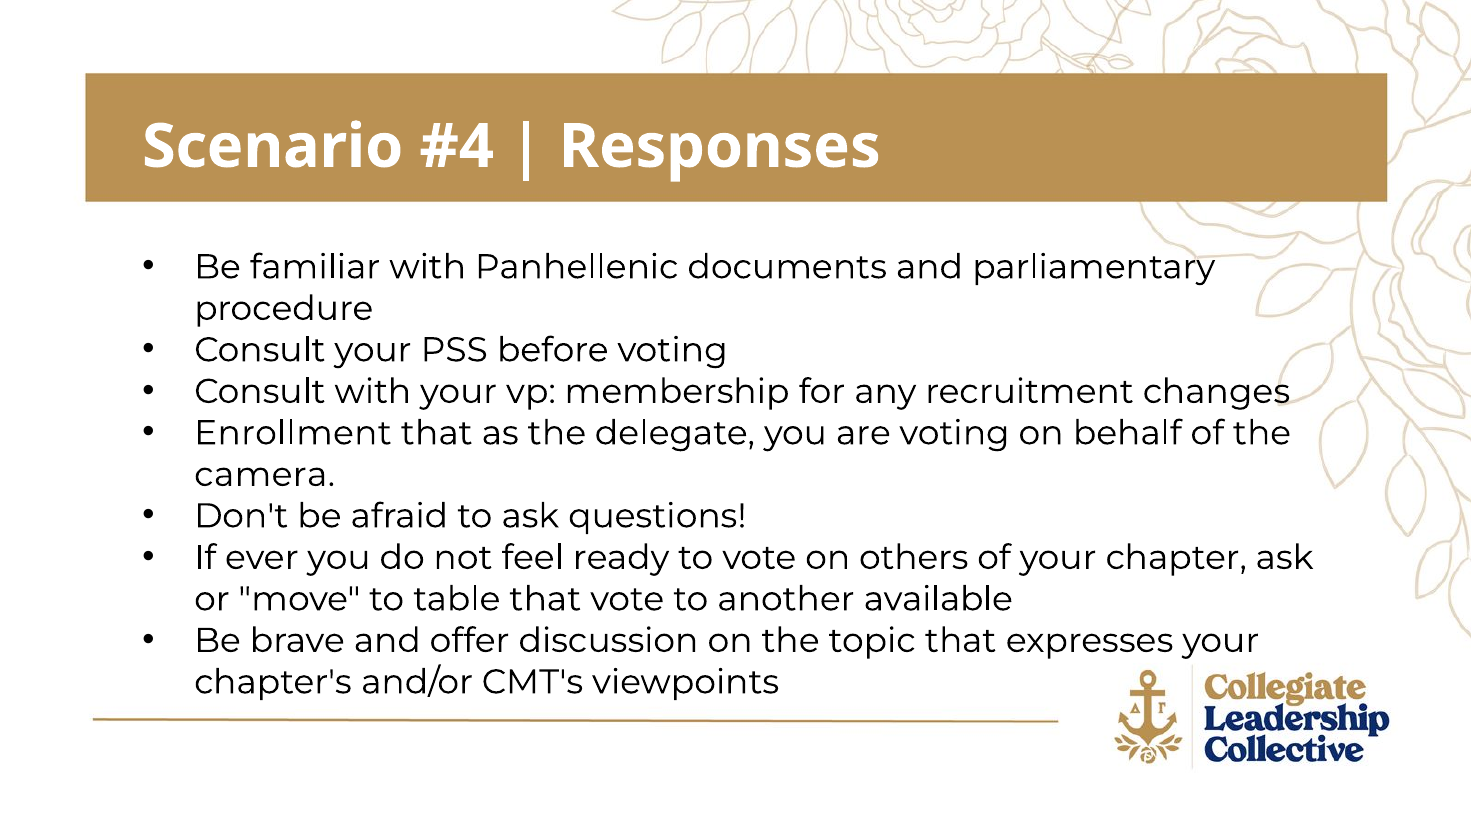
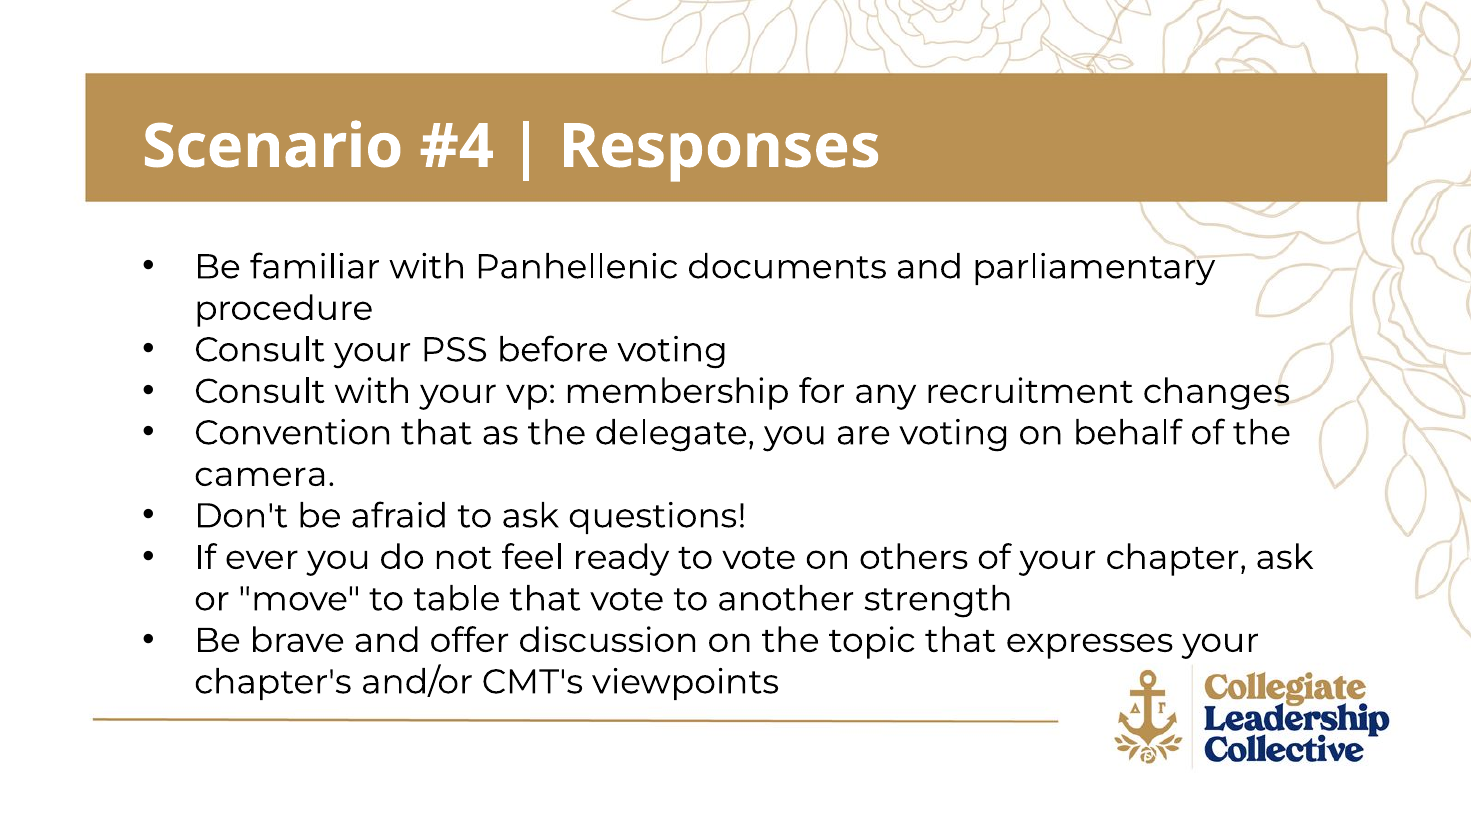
Enrollment: Enrollment -> Convention
available: available -> strength
